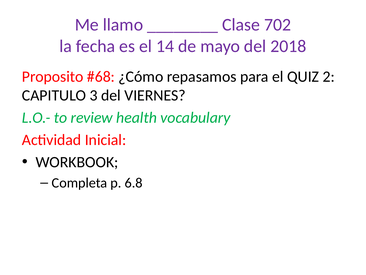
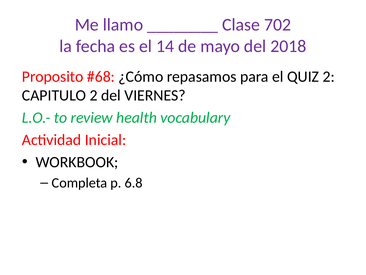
CAPITULO 3: 3 -> 2
